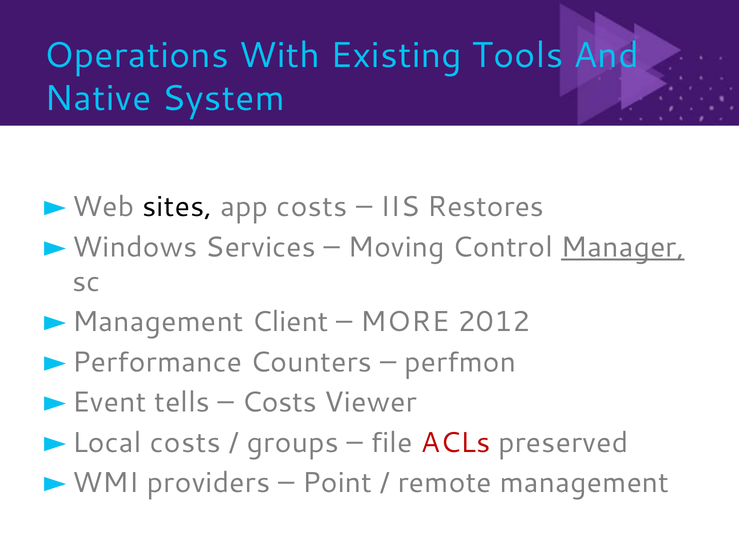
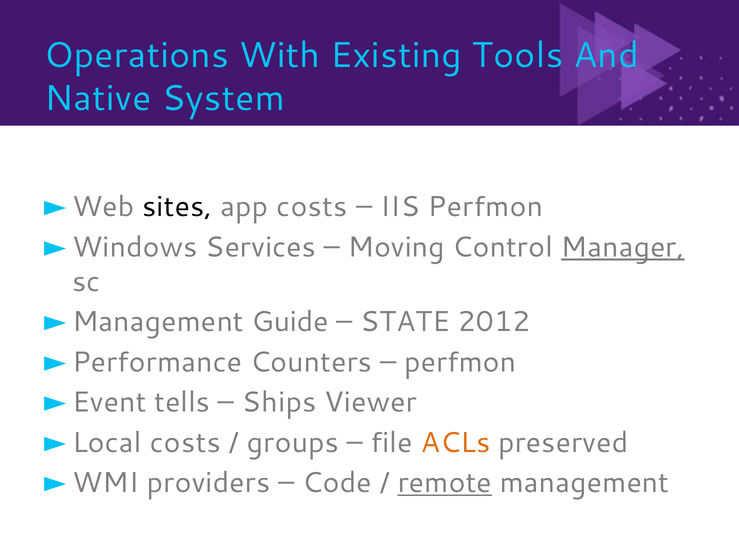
IIS Restores: Restores -> Perfmon
Client: Client -> Guide
MORE: MORE -> STATE
Costs at (279, 403): Costs -> Ships
ACLs colour: red -> orange
Point: Point -> Code
remote underline: none -> present
